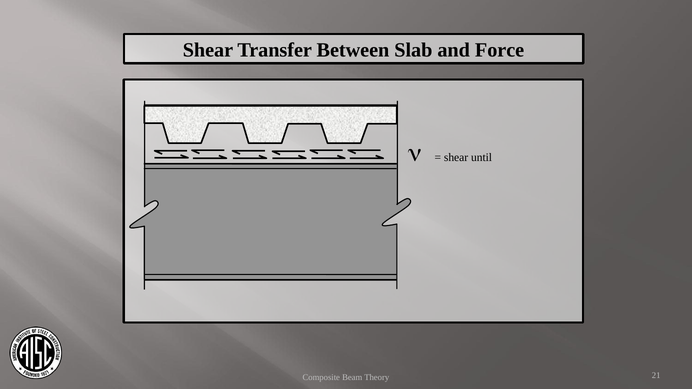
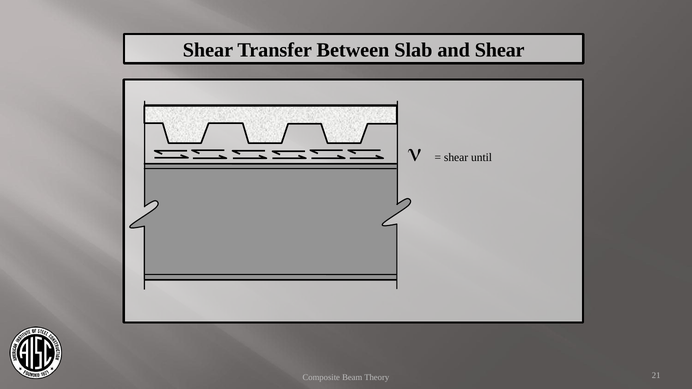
and Force: Force -> Shear
